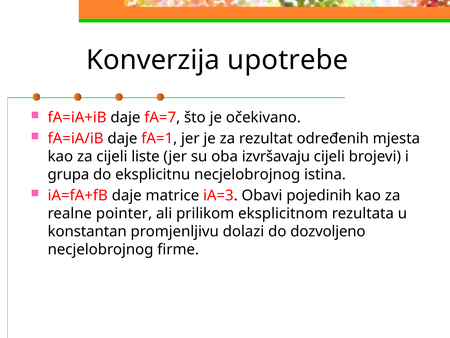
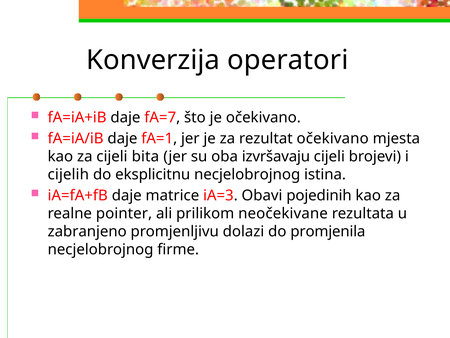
upotrebe: upotrebe -> operatori
rezultat određenih: određenih -> očekivano
liste: liste -> bita
grupa: grupa -> cijelih
eksplicitnom: eksplicitnom -> neočekivane
konstantan: konstantan -> zabranjeno
dozvoljeno: dozvoljeno -> promjenila
